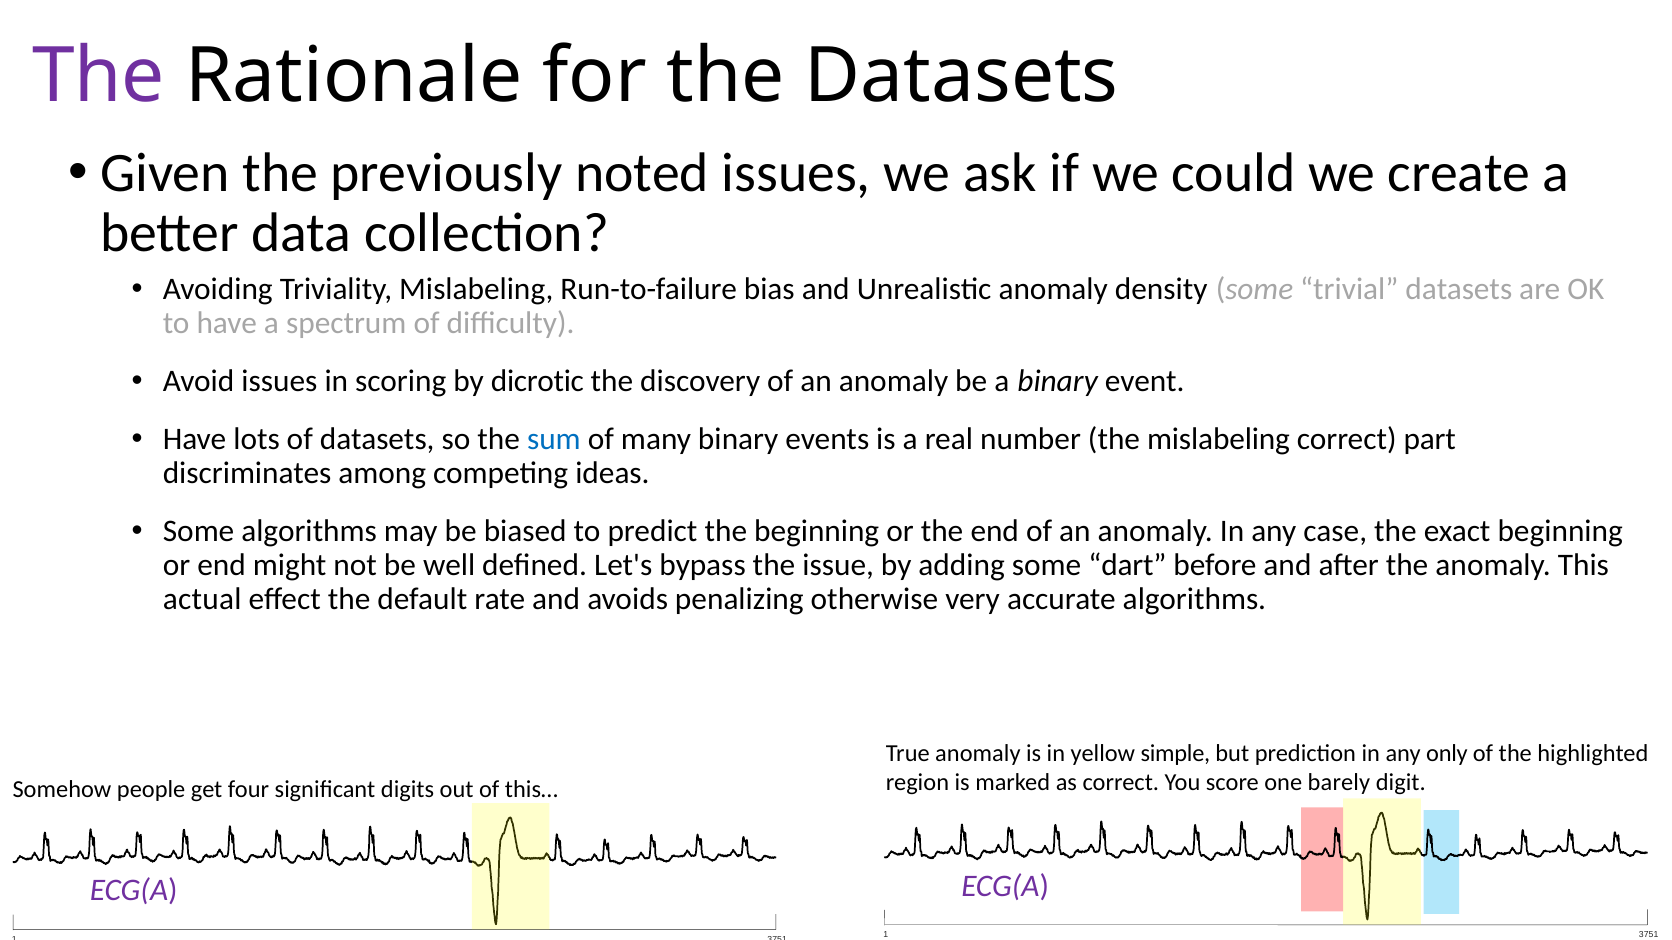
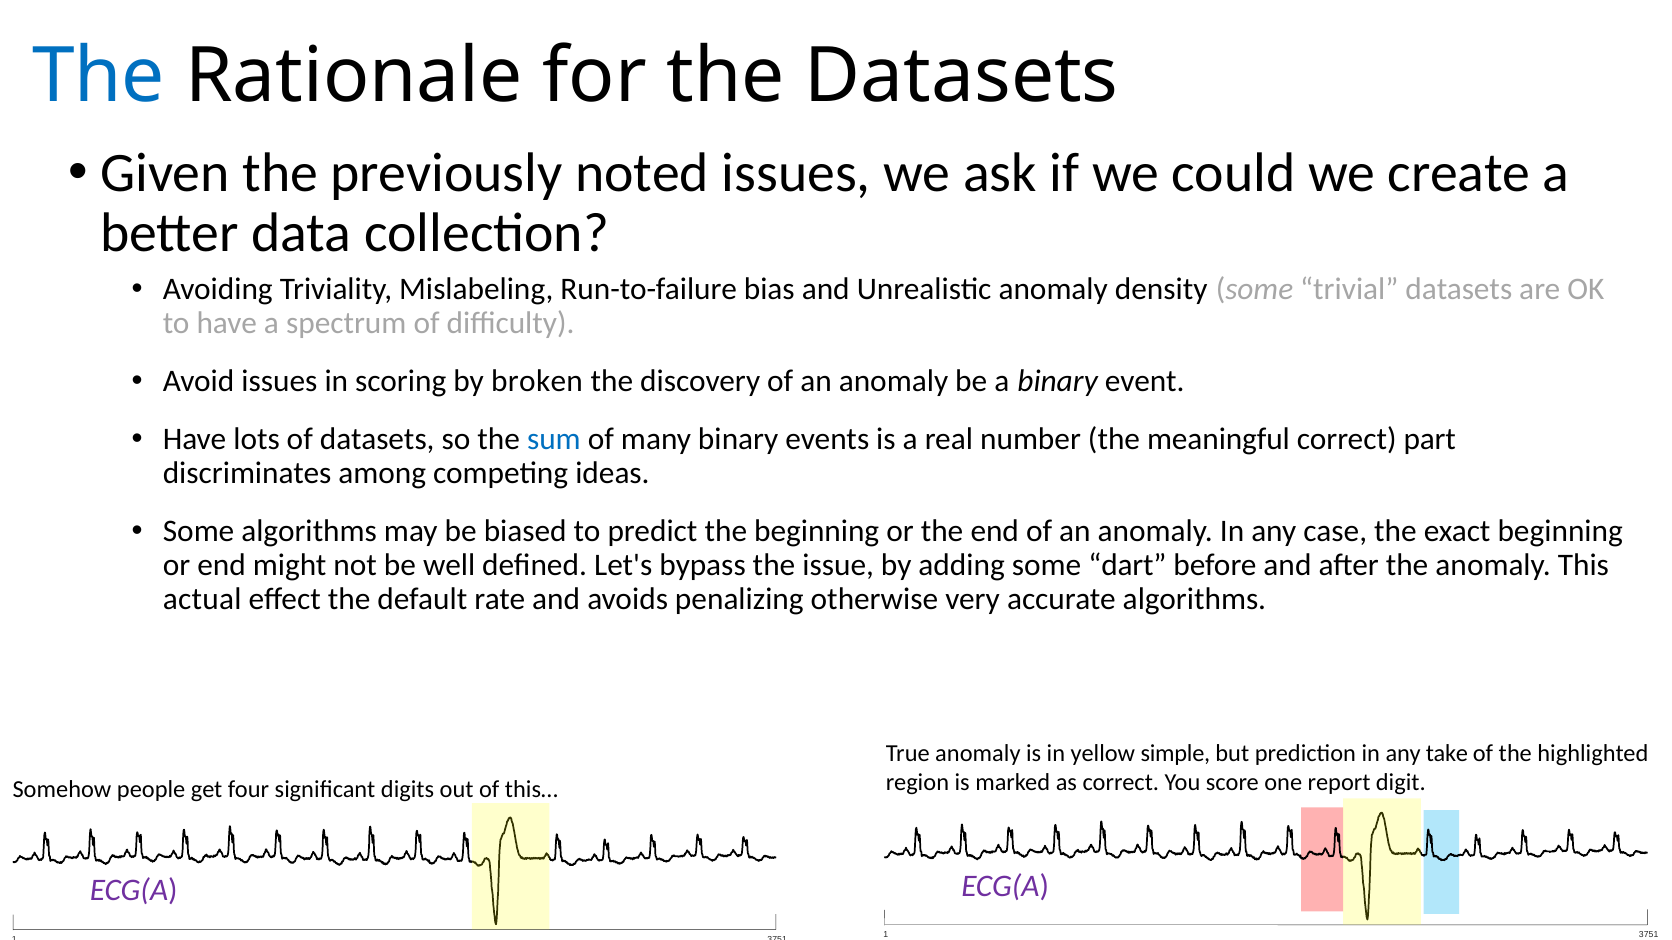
The at (99, 77) colour: purple -> blue
dicrotic: dicrotic -> broken
the mislabeling: mislabeling -> meaningful
only: only -> take
barely: barely -> report
